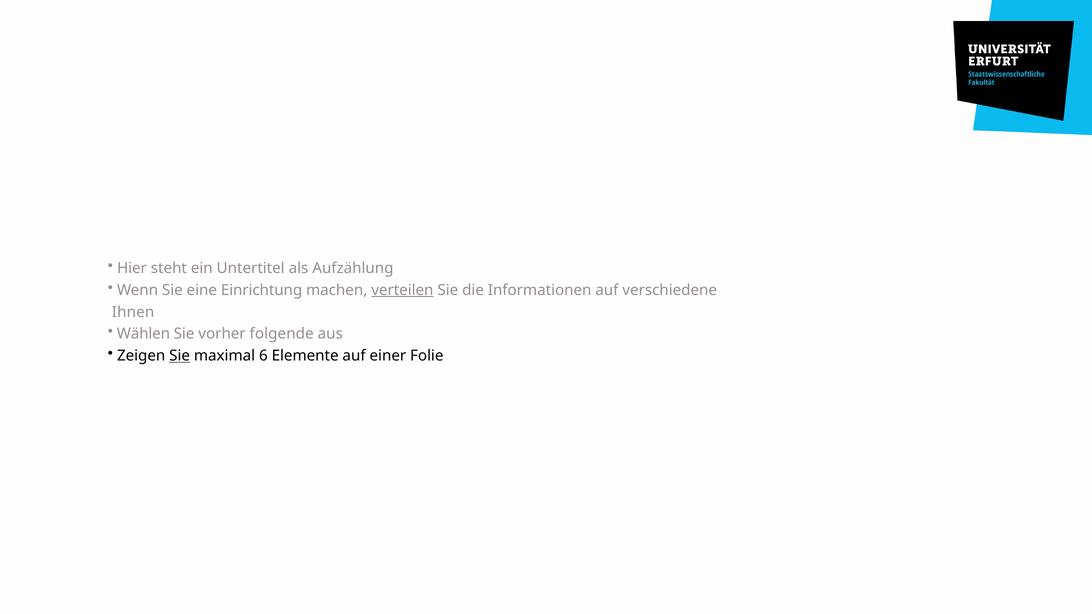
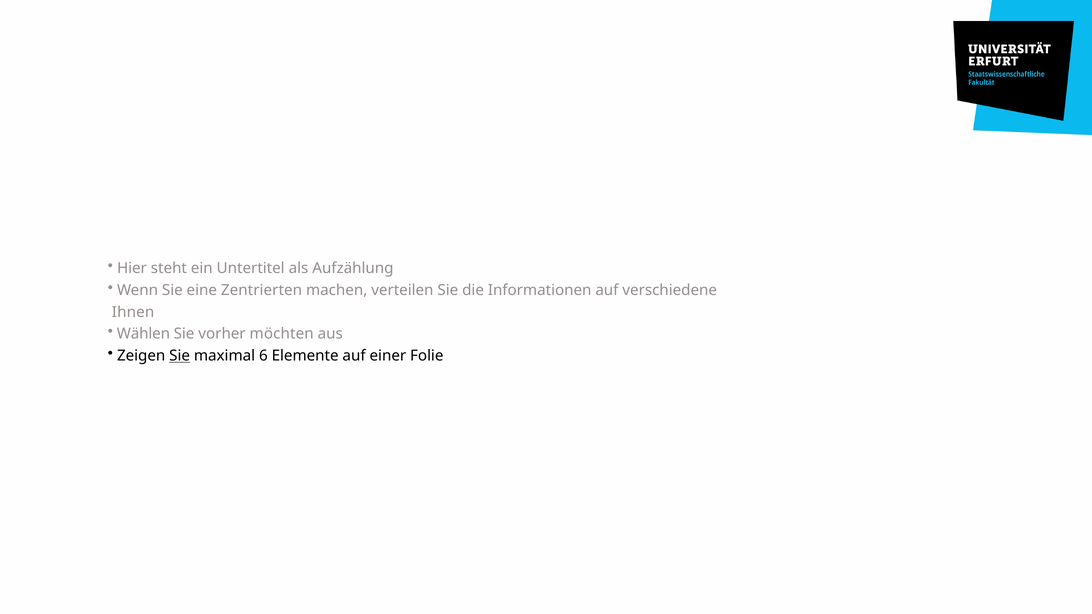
Einrichtung: Einrichtung -> Zentrierten
verteilen underline: present -> none
folgende: folgende -> möchten
